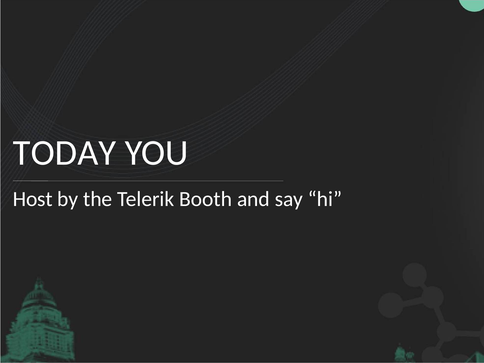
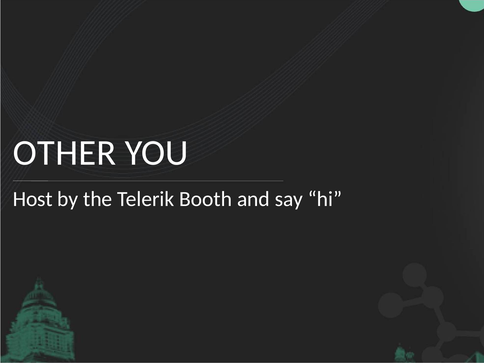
TODAY: TODAY -> OTHER
